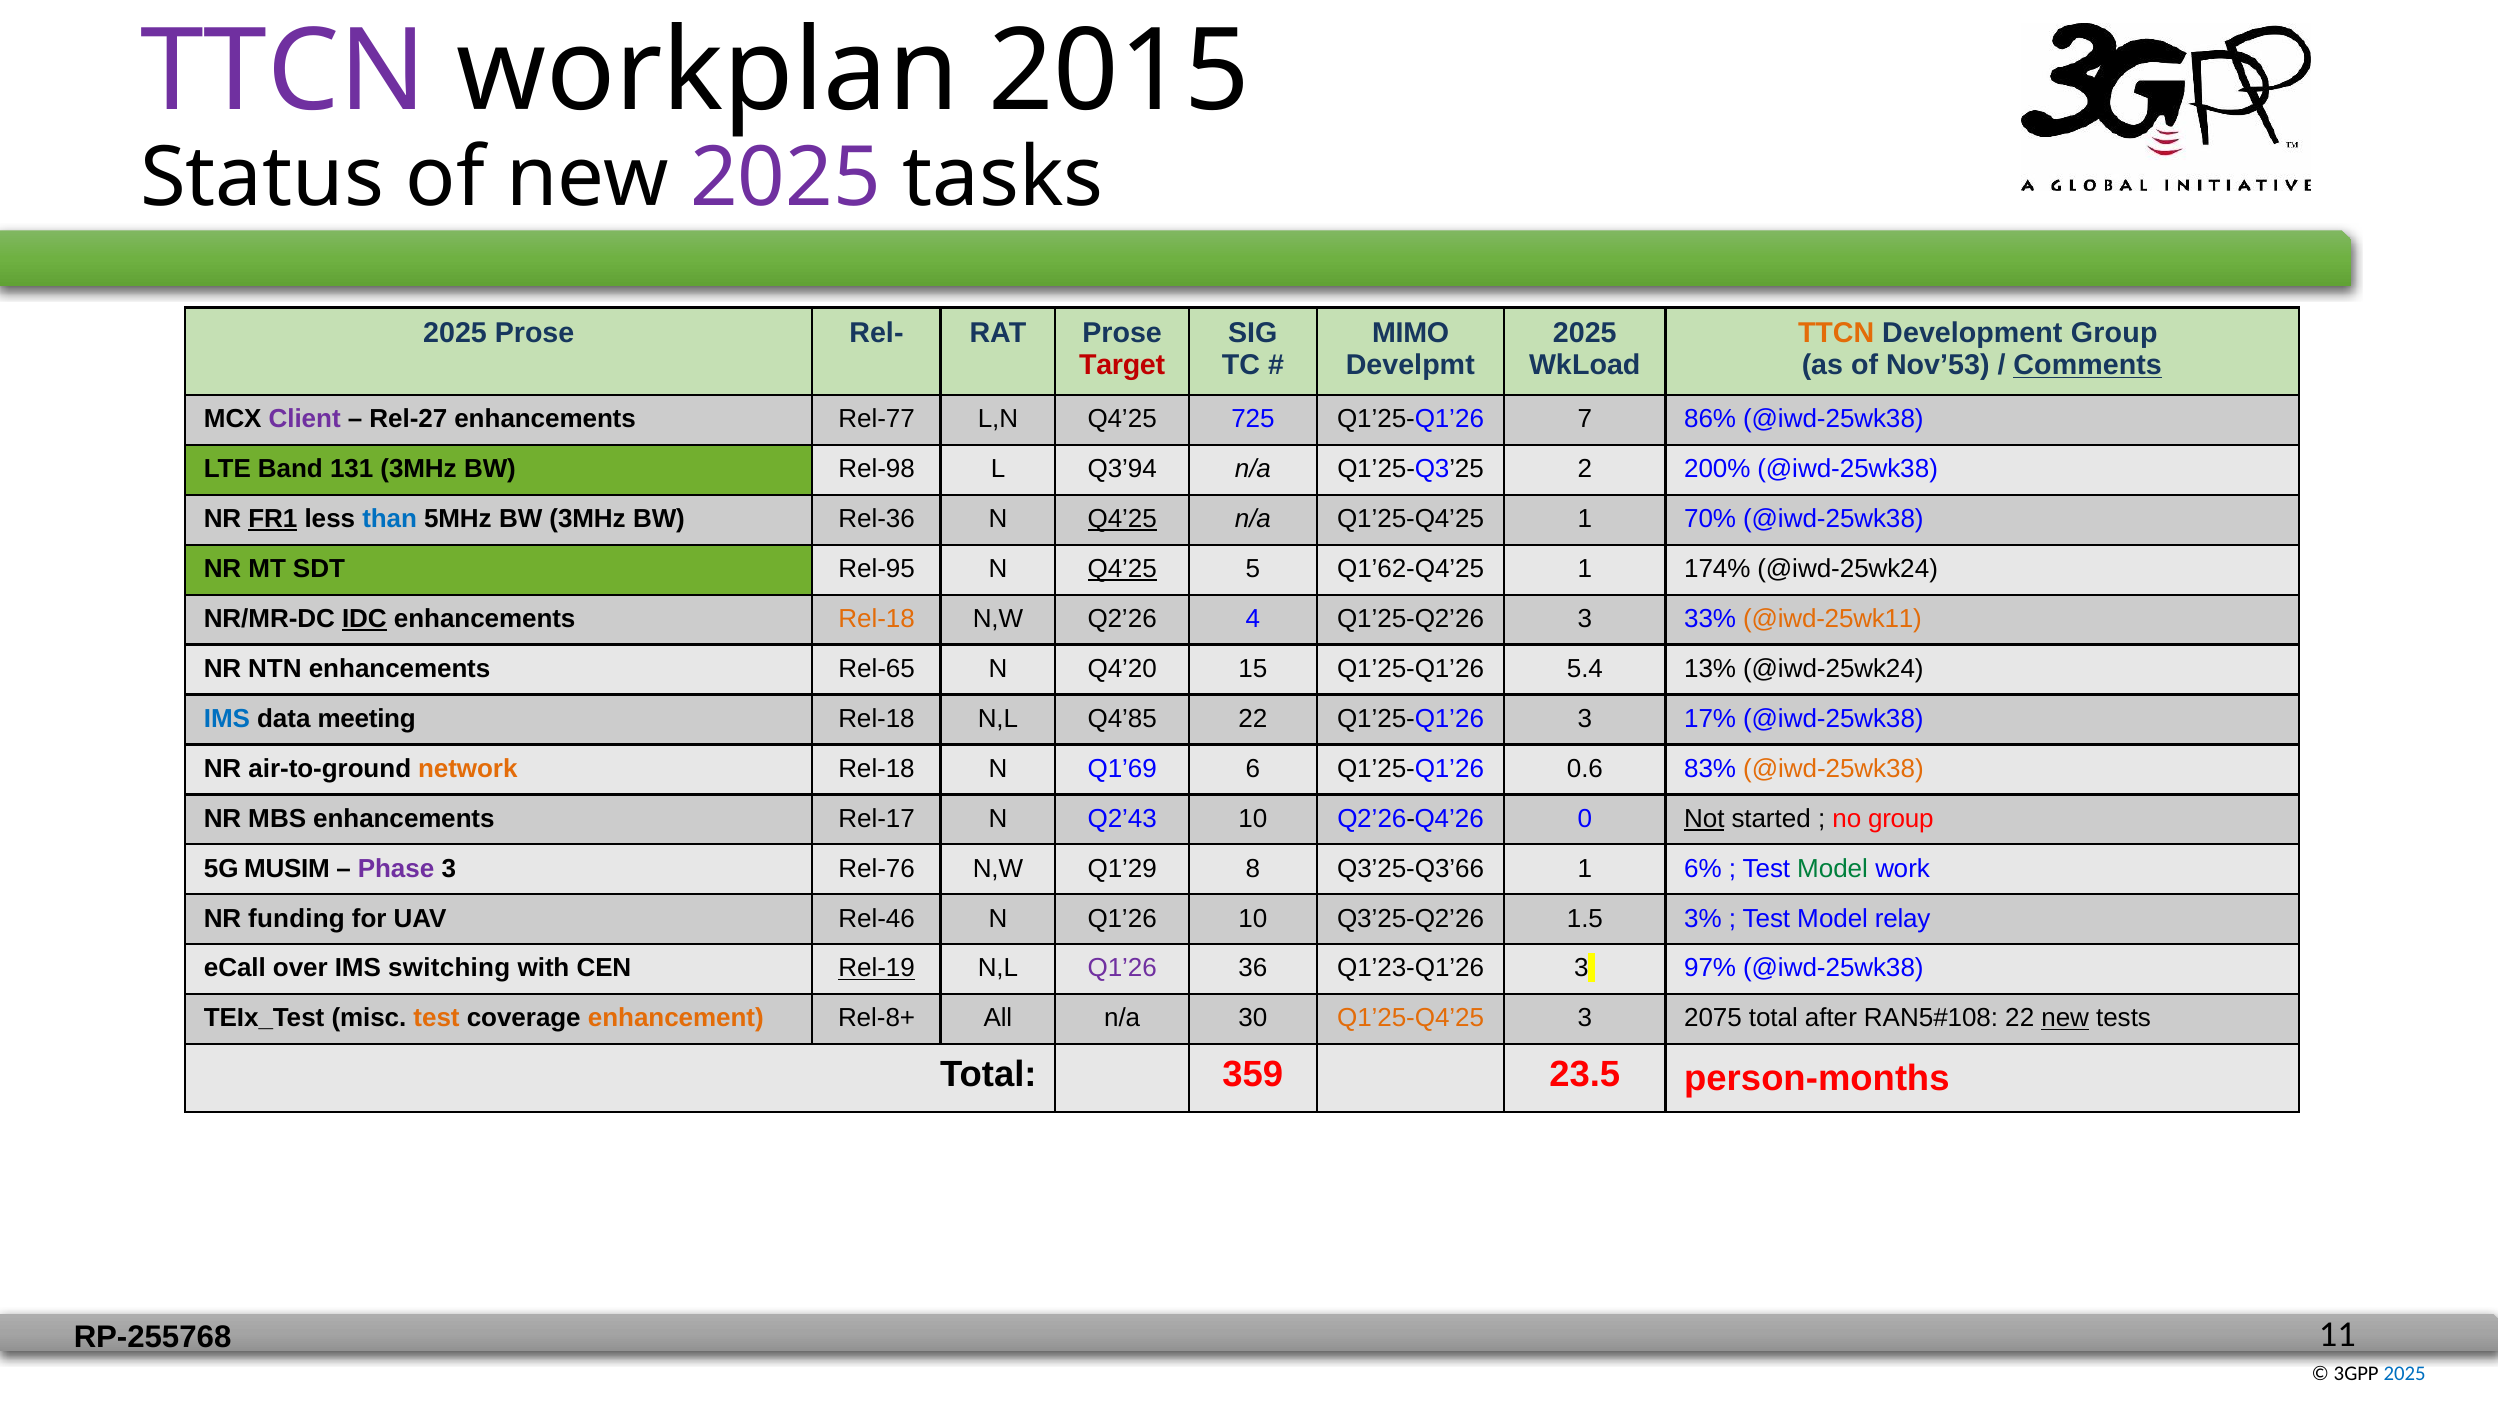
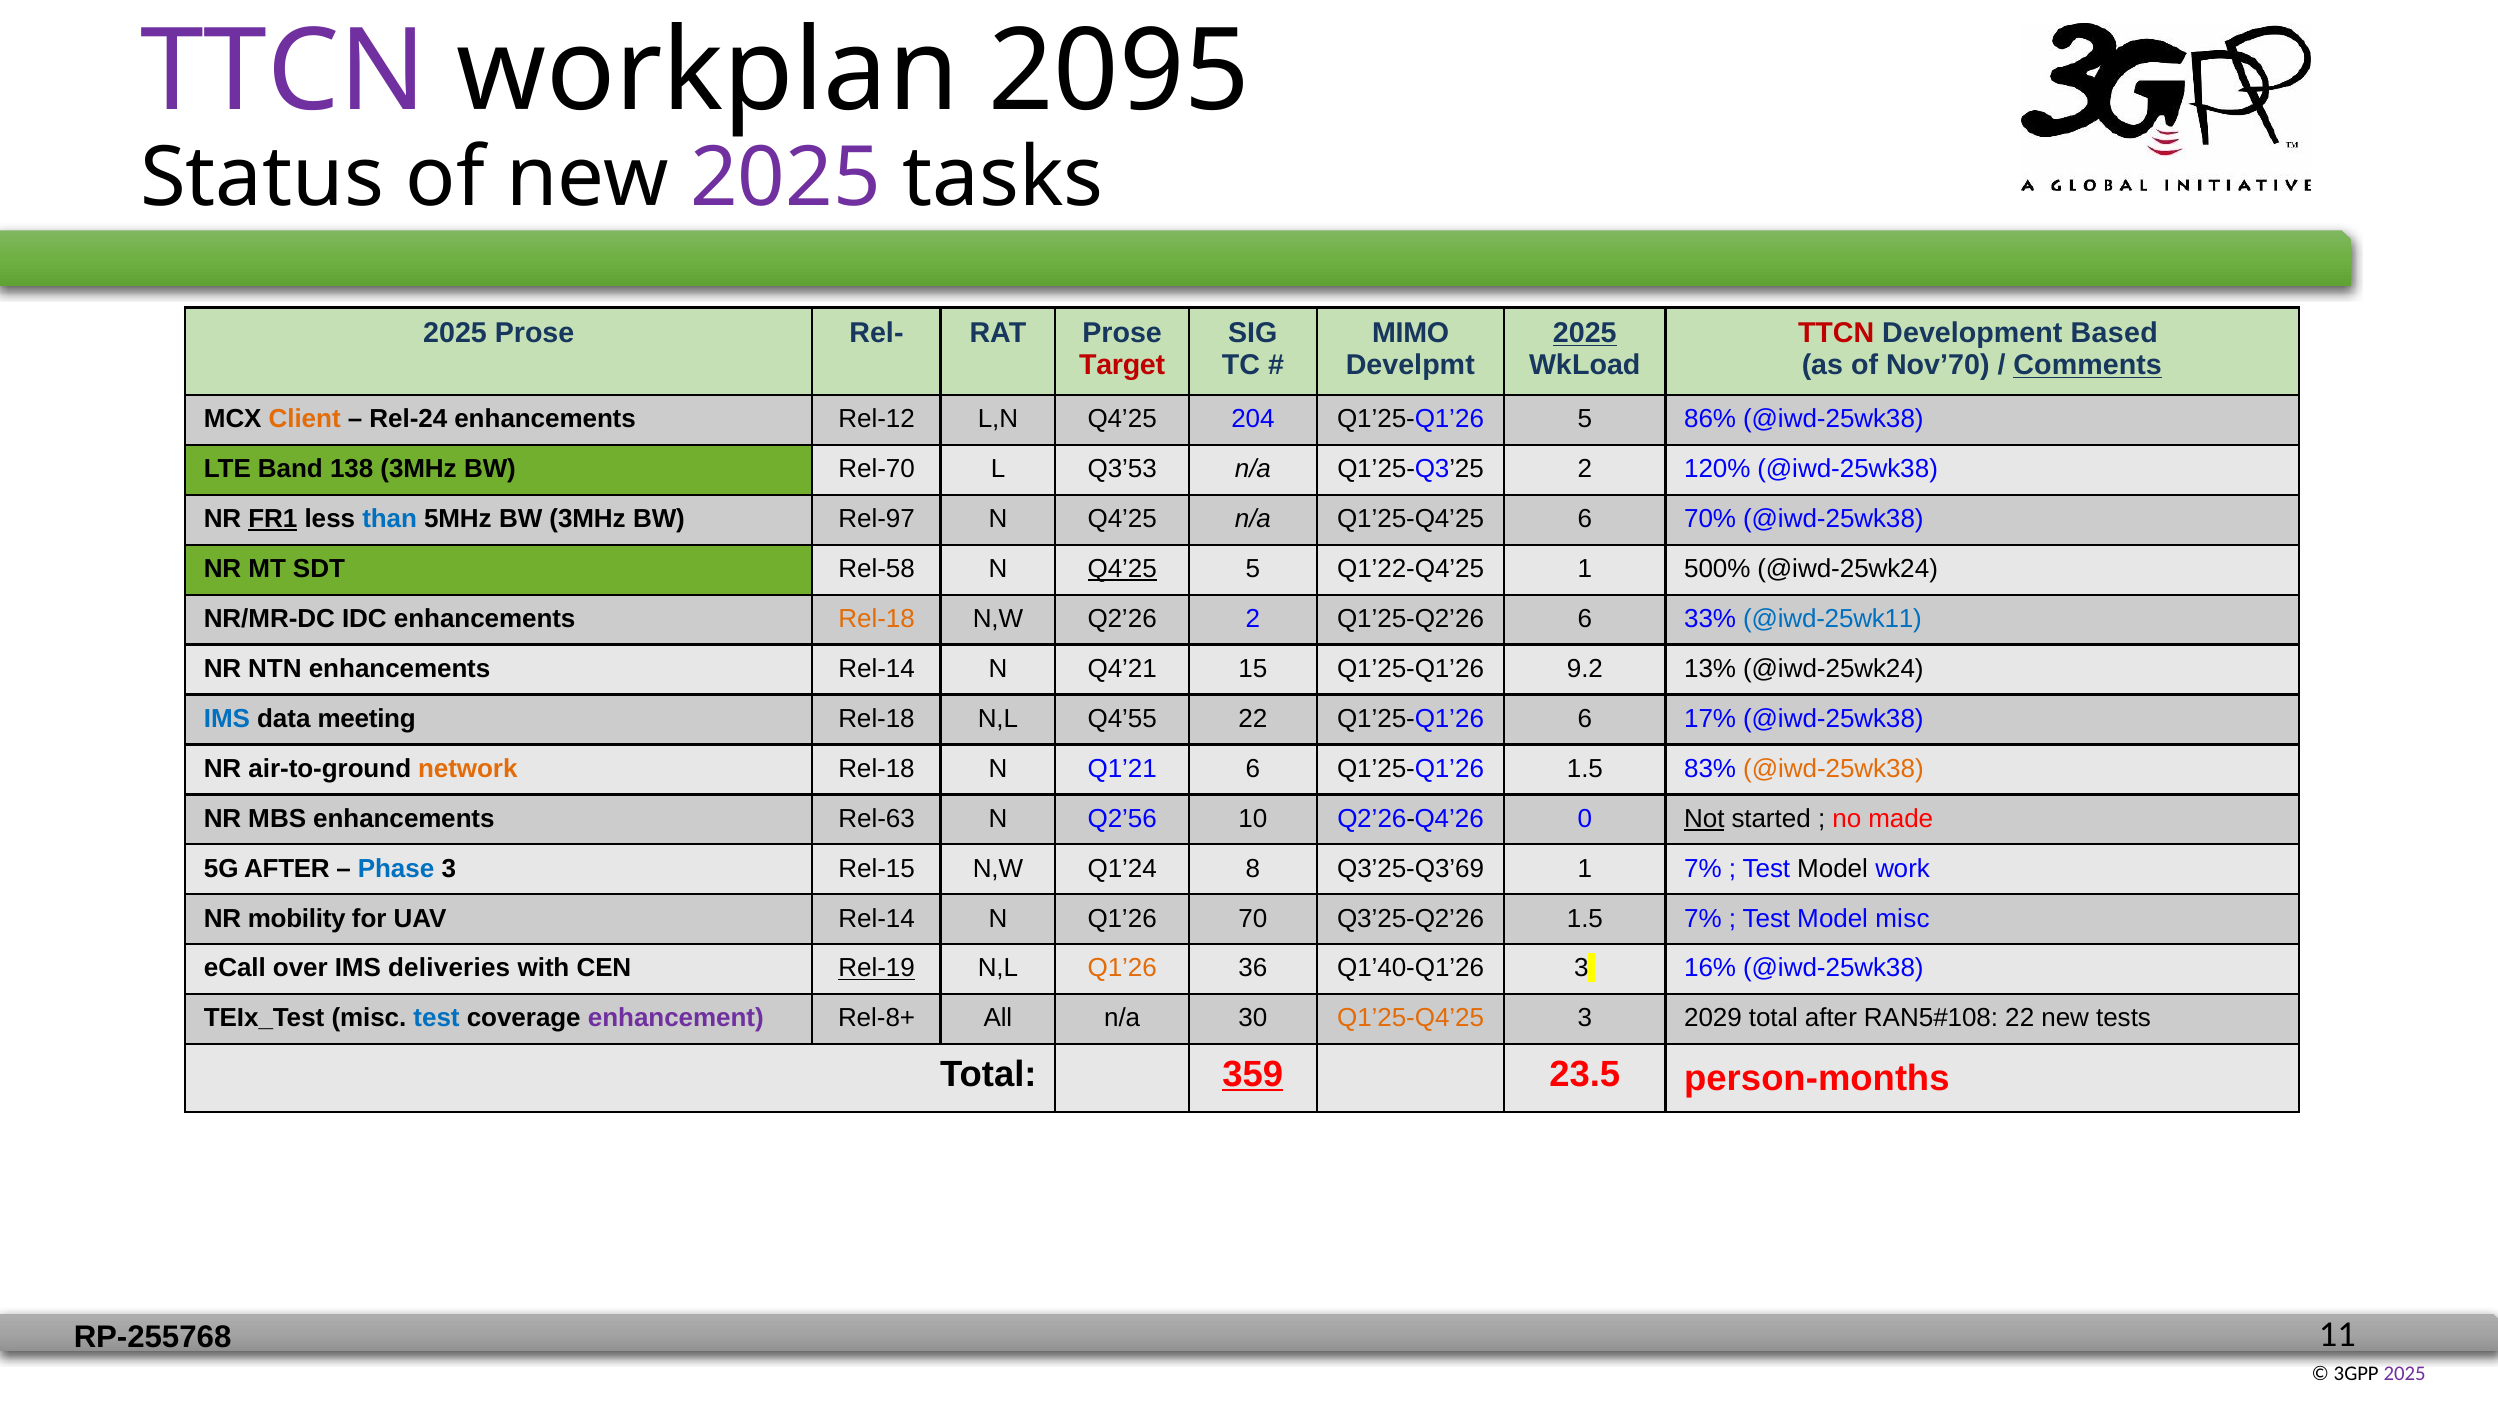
2015: 2015 -> 2095
2025 at (1585, 333) underline: none -> present
TTCN at (1836, 333) colour: orange -> red
Development Group: Group -> Based
Nov’53: Nov’53 -> Nov’70
Client colour: purple -> orange
Rel-27: Rel-27 -> Rel-24
Rel-77: Rel-77 -> Rel-12
725: 725 -> 204
Q1’25-Q1’26 7: 7 -> 5
131: 131 -> 138
Rel-98: Rel-98 -> Rel-70
Q3’94: Q3’94 -> Q3’53
200%: 200% -> 120%
Rel-36: Rel-36 -> Rel-97
Q4’25 at (1122, 519) underline: present -> none
Q1’25-Q4’25 1: 1 -> 6
Rel-95: Rel-95 -> Rel-58
Q1’62-Q4’25: Q1’62-Q4’25 -> Q1’22-Q4’25
174%: 174% -> 500%
IDC underline: present -> none
Q2’26 4: 4 -> 2
Q1’25-Q2’26 3: 3 -> 6
@iwd-25wk11 colour: orange -> blue
enhancements Rel-65: Rel-65 -> Rel-14
Q4’20: Q4’20 -> Q4’21
5.4: 5.4 -> 9.2
Q4’85: Q4’85 -> Q4’55
Q1’25-Q1’26 3: 3 -> 6
Q1’69: Q1’69 -> Q1’21
Q1’25-Q1’26 0.6: 0.6 -> 1.5
Rel-17: Rel-17 -> Rel-63
Q2’43: Q2’43 -> Q2’56
no group: group -> made
5G MUSIM: MUSIM -> AFTER
Phase colour: purple -> blue
Rel-76: Rel-76 -> Rel-15
Q1’29: Q1’29 -> Q1’24
Q3’25-Q3’66: Q3’25-Q3’66 -> Q3’25-Q3’69
1 6%: 6% -> 7%
Model at (1833, 869) colour: green -> black
funding: funding -> mobility
UAV Rel-46: Rel-46 -> Rel-14
Q1’26 10: 10 -> 70
1.5 3%: 3% -> 7%
Model relay: relay -> misc
switching: switching -> deliveries
Q1’26 at (1122, 968) colour: purple -> orange
Q1’23-Q1’26: Q1’23-Q1’26 -> Q1’40-Q1’26
97%: 97% -> 16%
test at (437, 1018) colour: orange -> blue
enhancement colour: orange -> purple
2075: 2075 -> 2029
new at (2065, 1018) underline: present -> none
359 underline: none -> present
2025 at (2405, 1374) colour: blue -> purple
